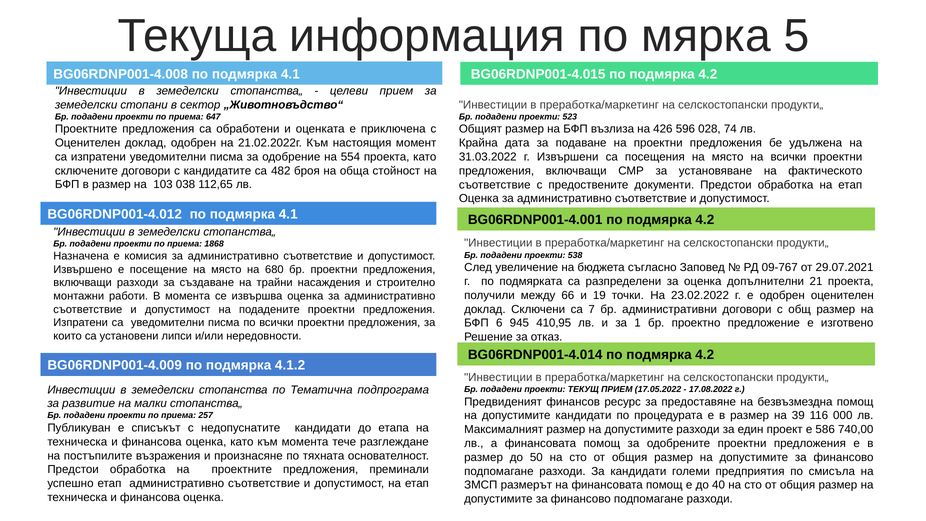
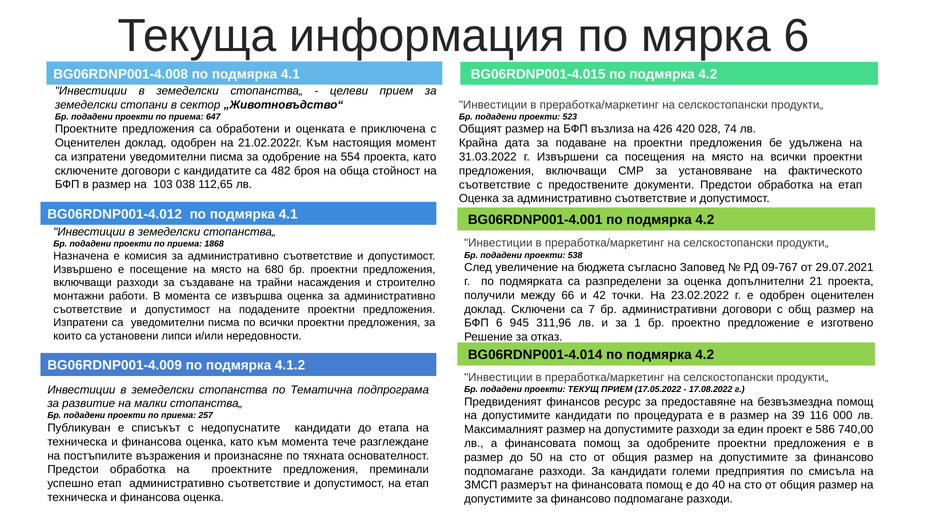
мярка 5: 5 -> 6
596: 596 -> 420
19: 19 -> 42
410,95: 410,95 -> 311,96
